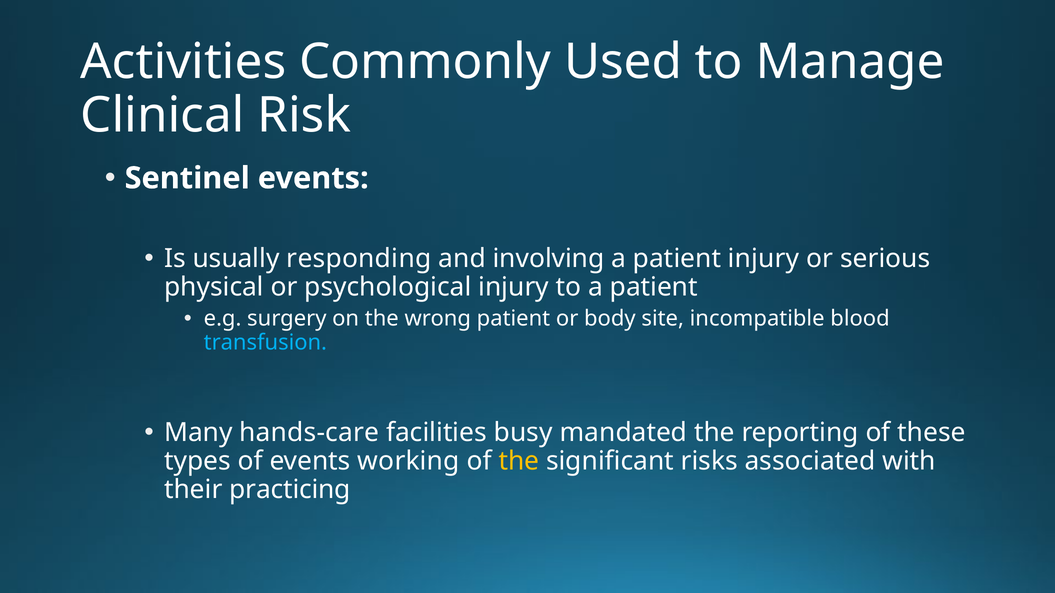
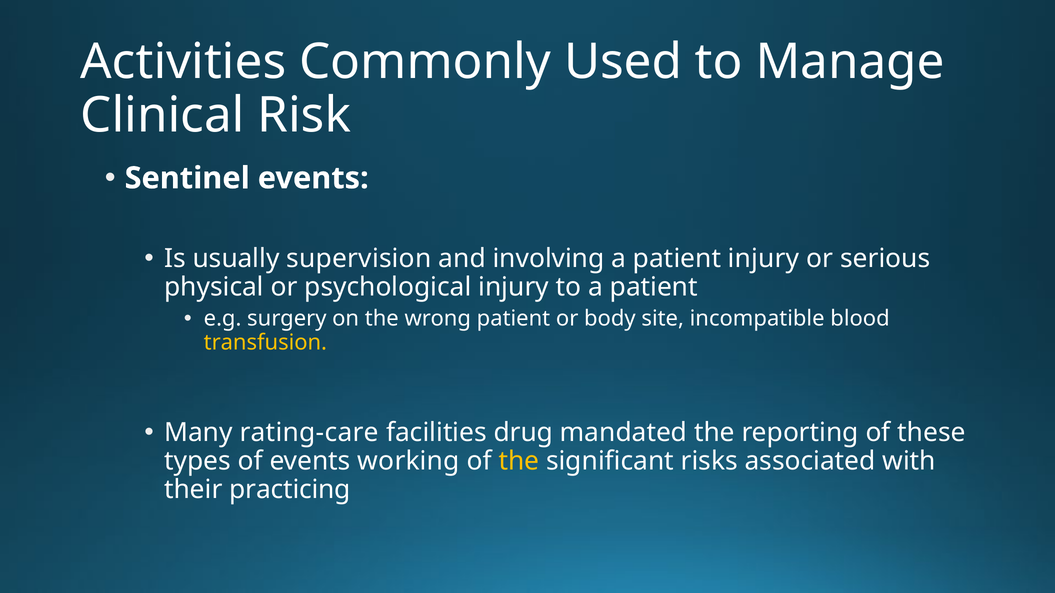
responding: responding -> supervision
transfusion colour: light blue -> yellow
hands-care: hands-care -> rating-care
busy: busy -> drug
